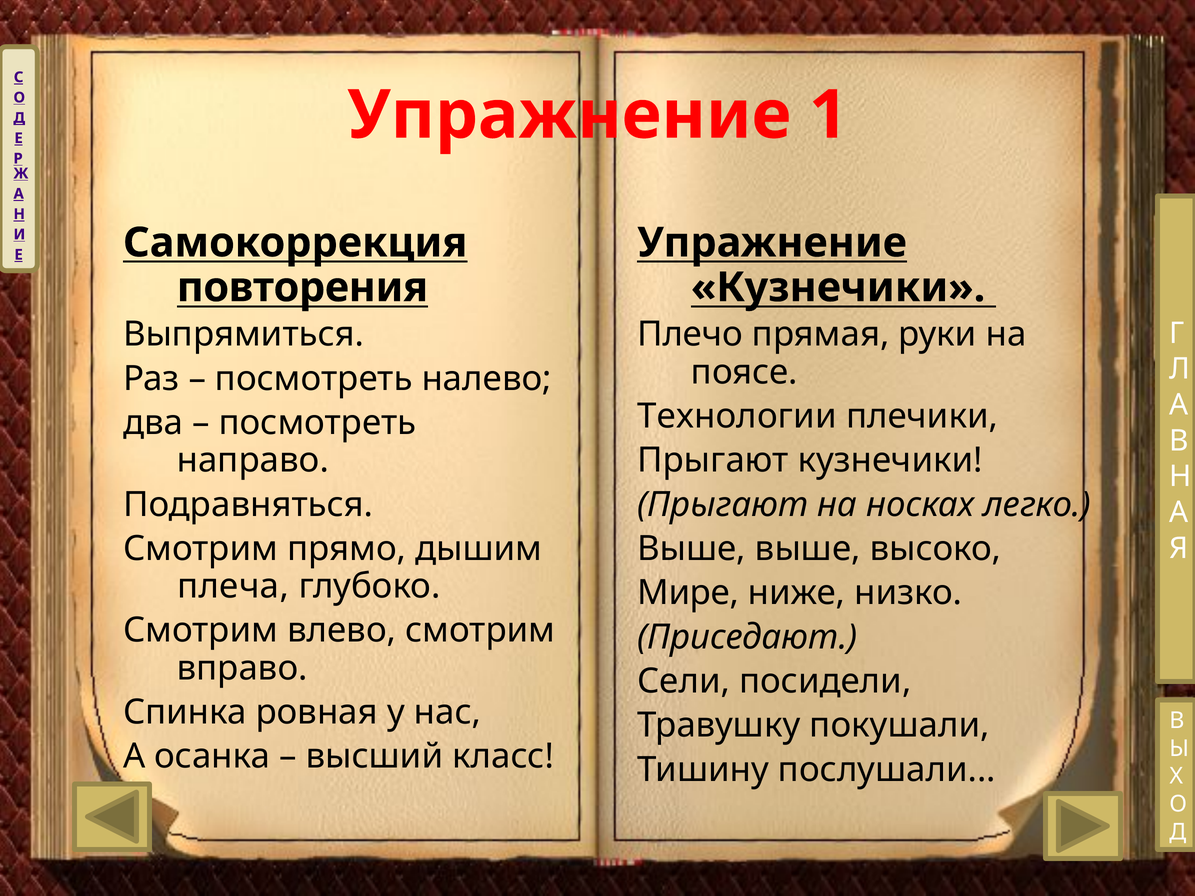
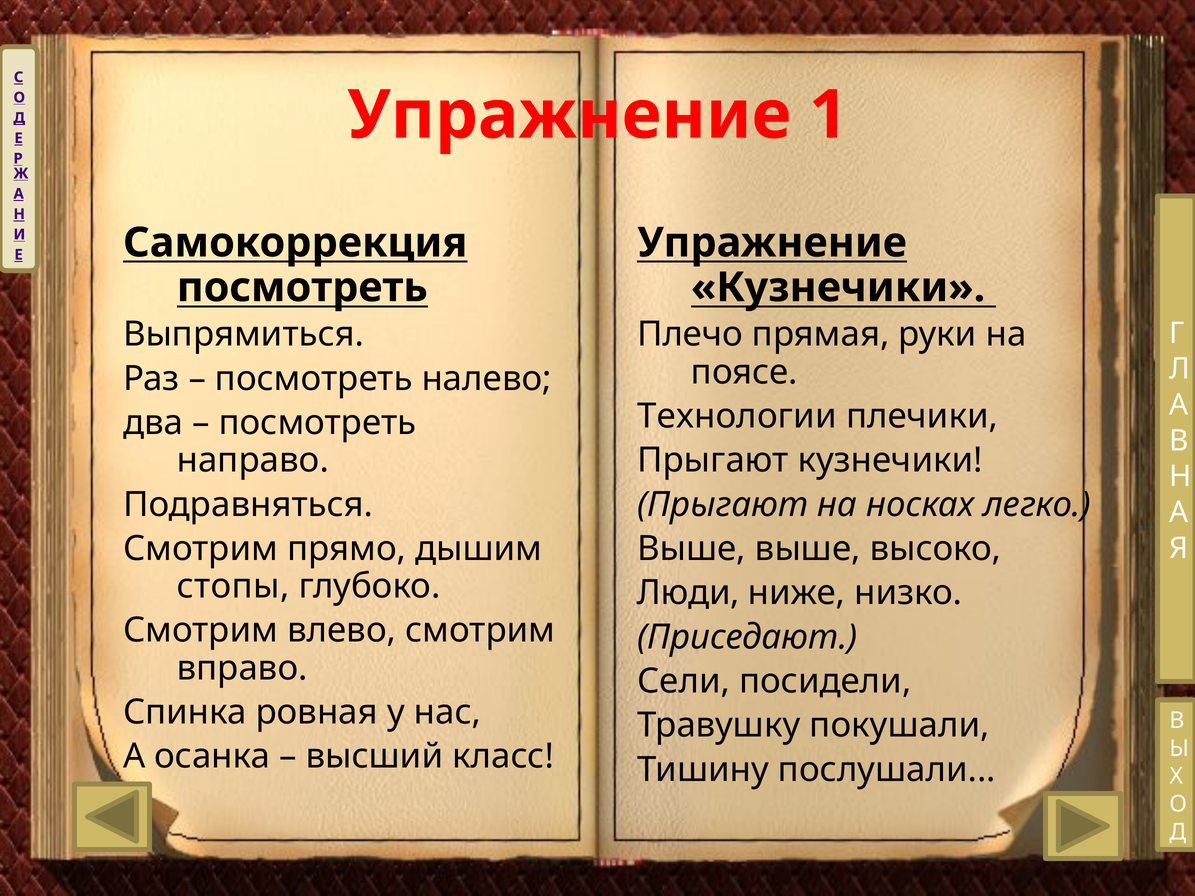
повторения at (302, 288): повторения -> посмотреть
плеча: плеча -> стопы
Мире: Мире -> Люди
